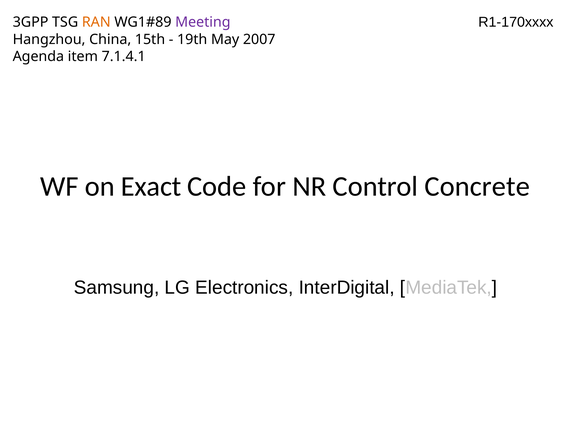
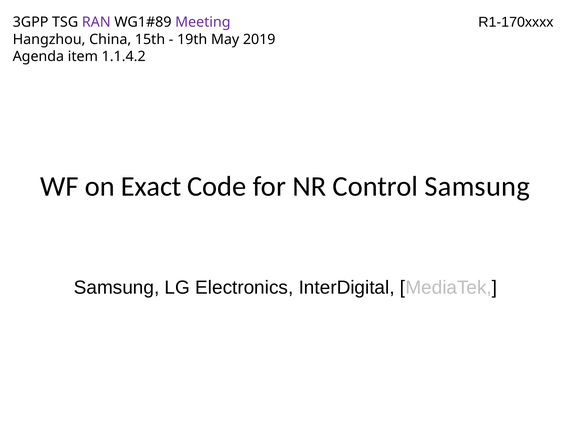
RAN colour: orange -> purple
2007: 2007 -> 2019
7.1.4.1: 7.1.4.1 -> 1.1.4.2
Control Concrete: Concrete -> Samsung
